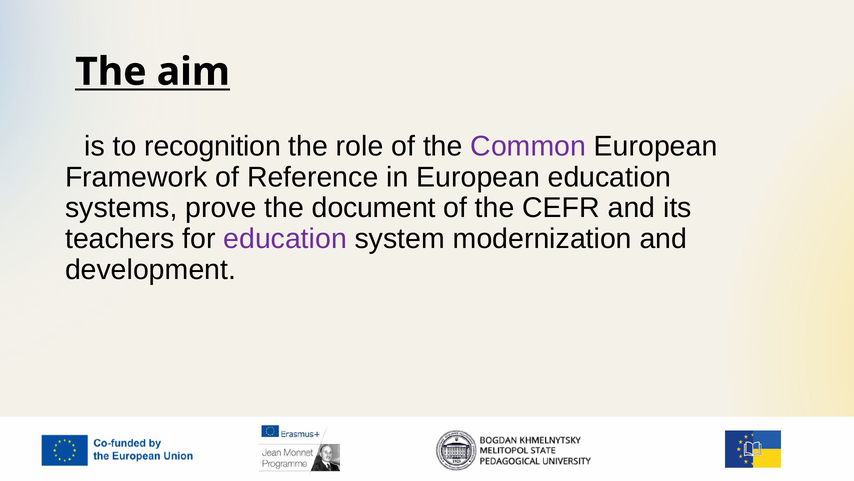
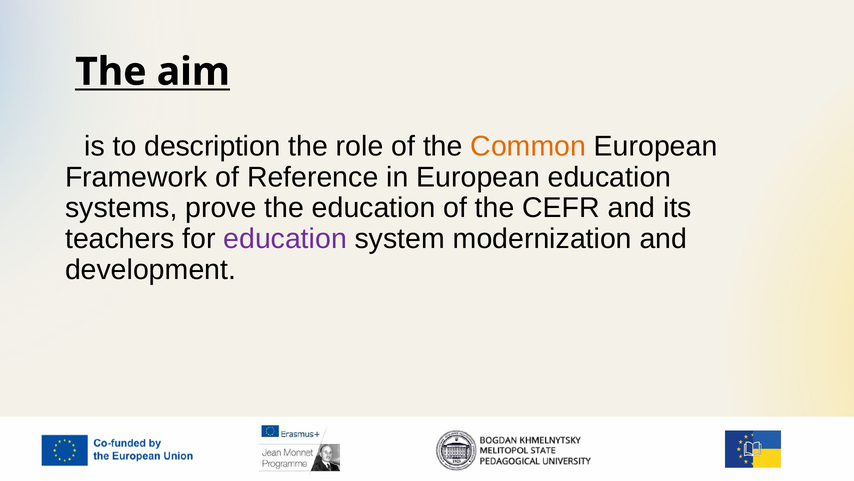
recognition: recognition -> description
Common colour: purple -> orange
the document: document -> education
